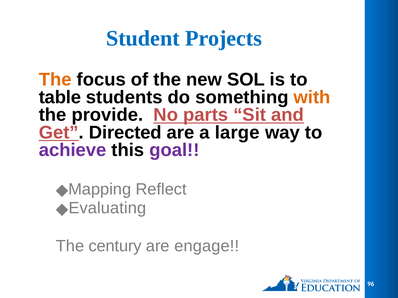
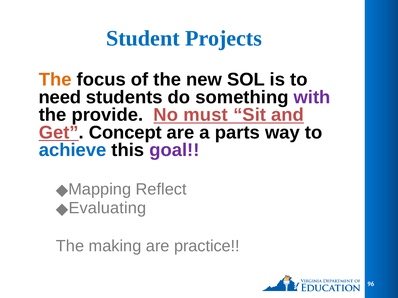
table: table -> need
with colour: orange -> purple
parts: parts -> must
Directed: Directed -> Concept
large: large -> parts
achieve colour: purple -> blue
century: century -> making
engage: engage -> practice
